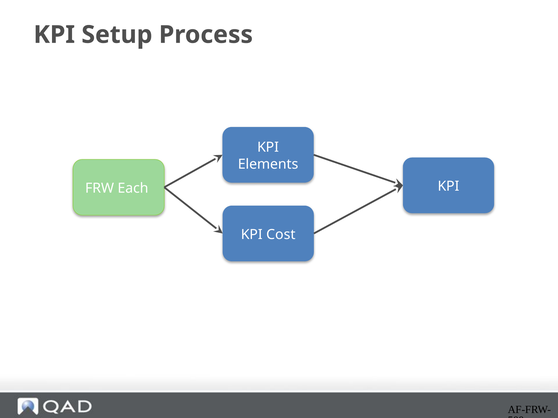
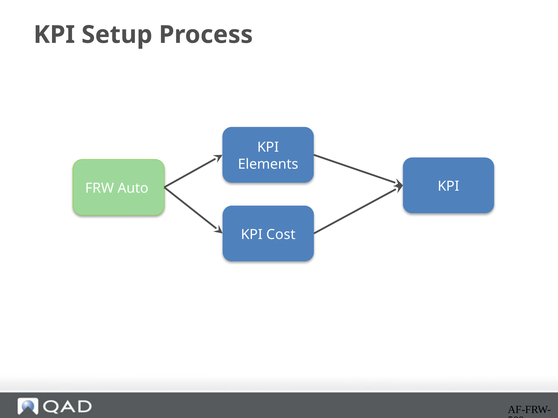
Each: Each -> Auto
